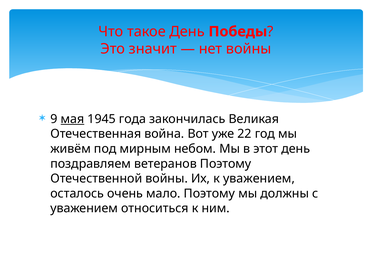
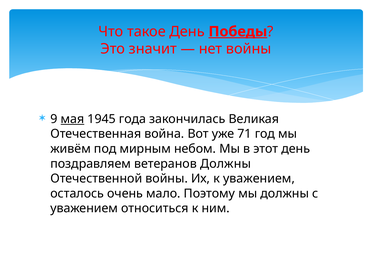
Победы underline: none -> present
22: 22 -> 71
ветеранов Поэтому: Поэтому -> Должны
